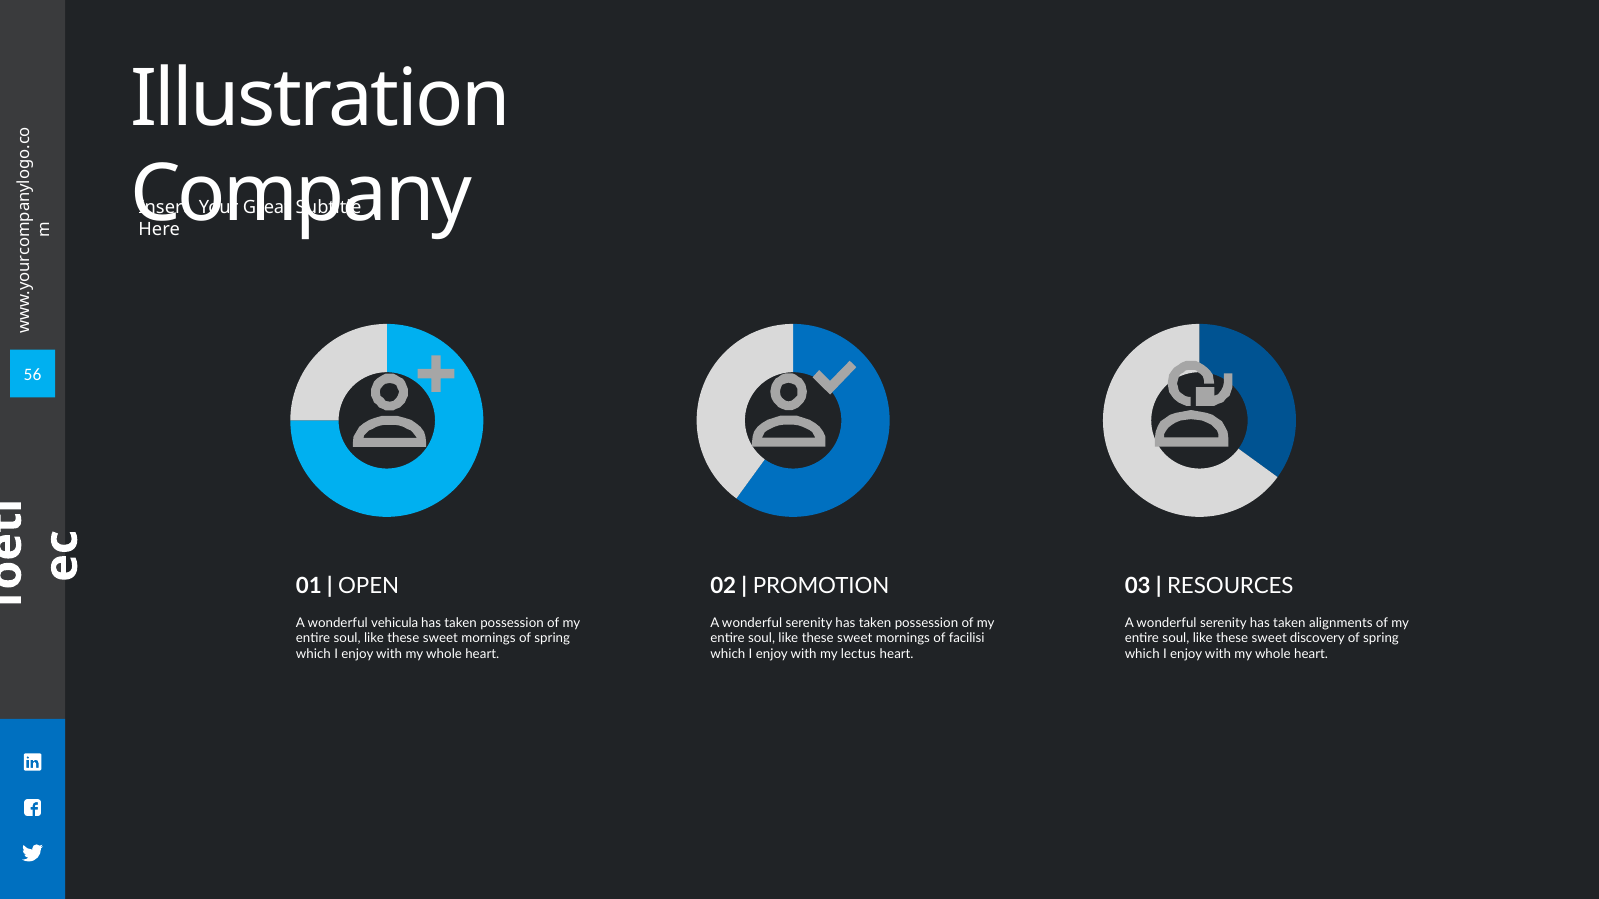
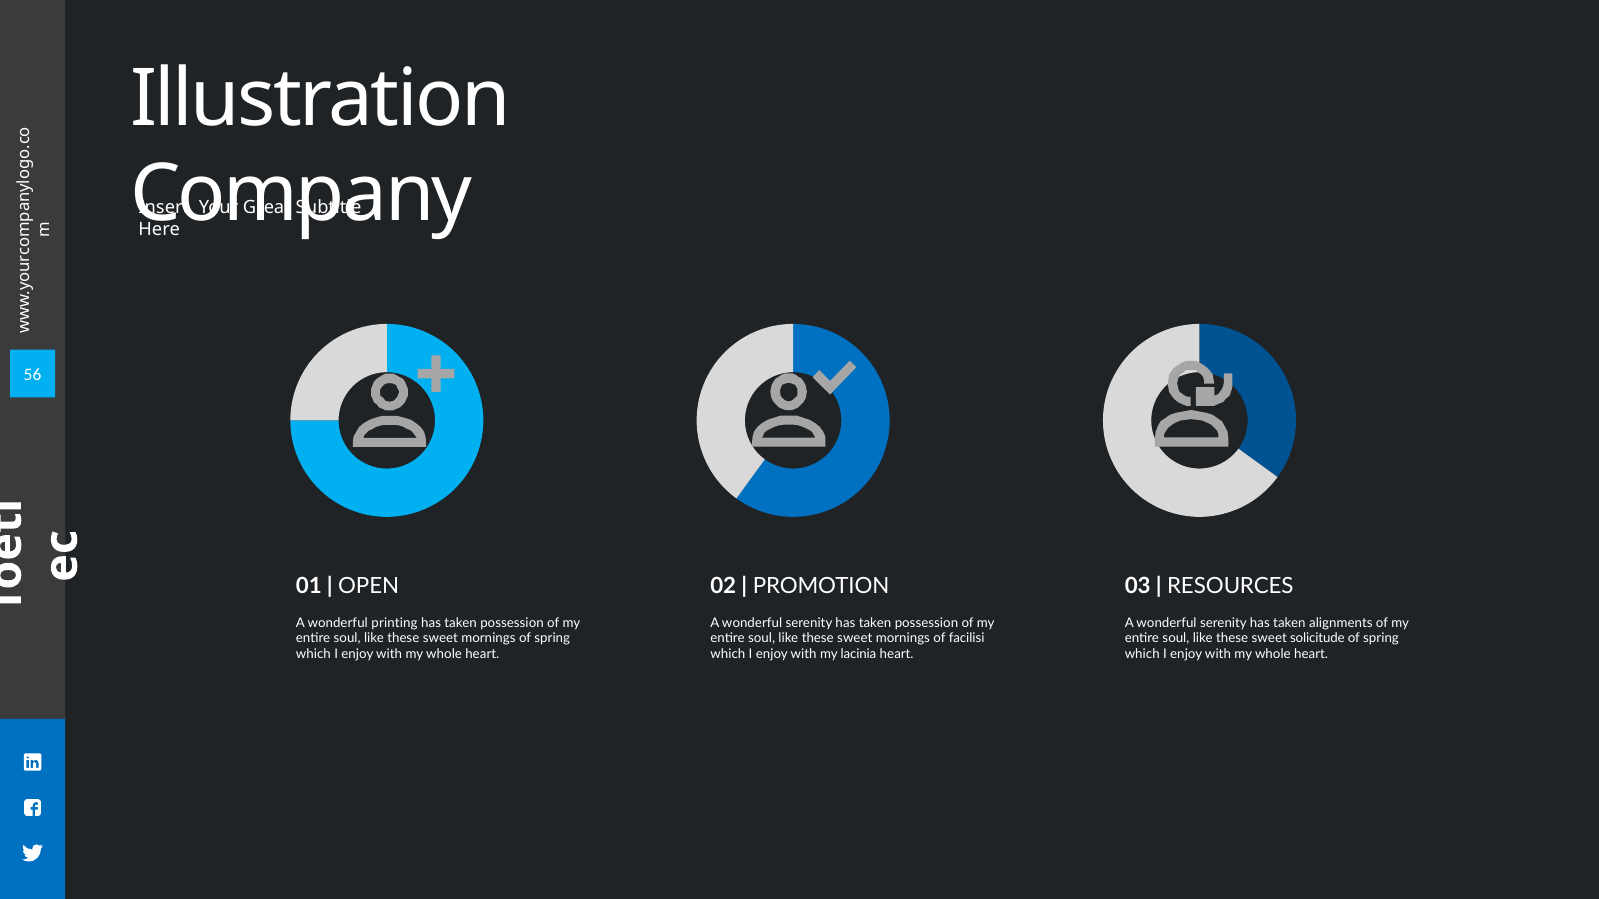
vehicula: vehicula -> printing
discovery: discovery -> solicitude
lectus: lectus -> lacinia
